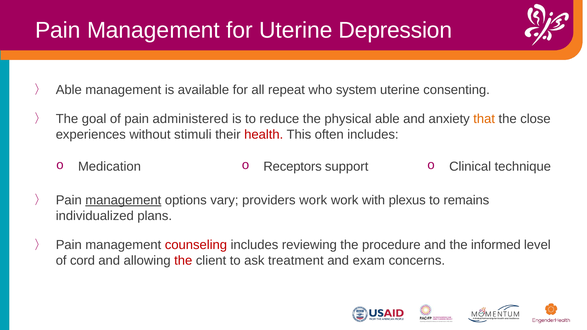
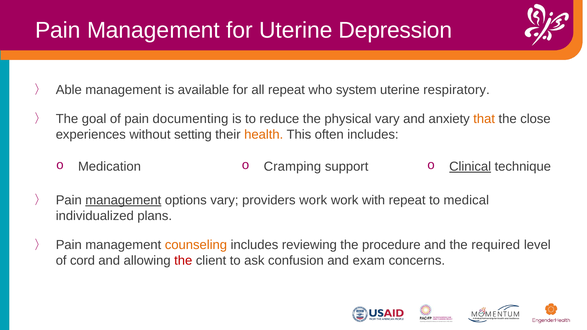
consenting: consenting -> respiratory
administered: administered -> documenting
physical able: able -> vary
stimuli: stimuli -> setting
health colour: red -> orange
Receptors: Receptors -> Cramping
Clinical underline: none -> present
with plexus: plexus -> repeat
remains: remains -> medical
counseling colour: red -> orange
informed: informed -> required
treatment: treatment -> confusion
